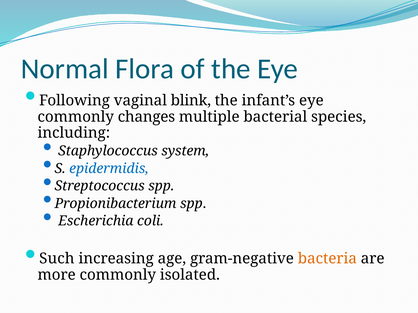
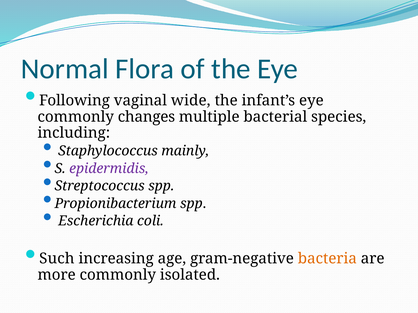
blink: blink -> wide
system: system -> mainly
epidermidis colour: blue -> purple
